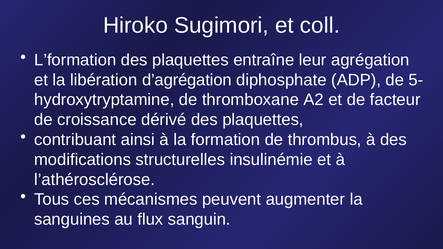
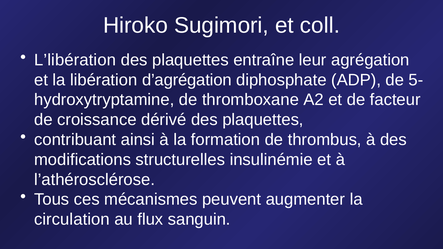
L’formation: L’formation -> L’libération
sanguines: sanguines -> circulation
